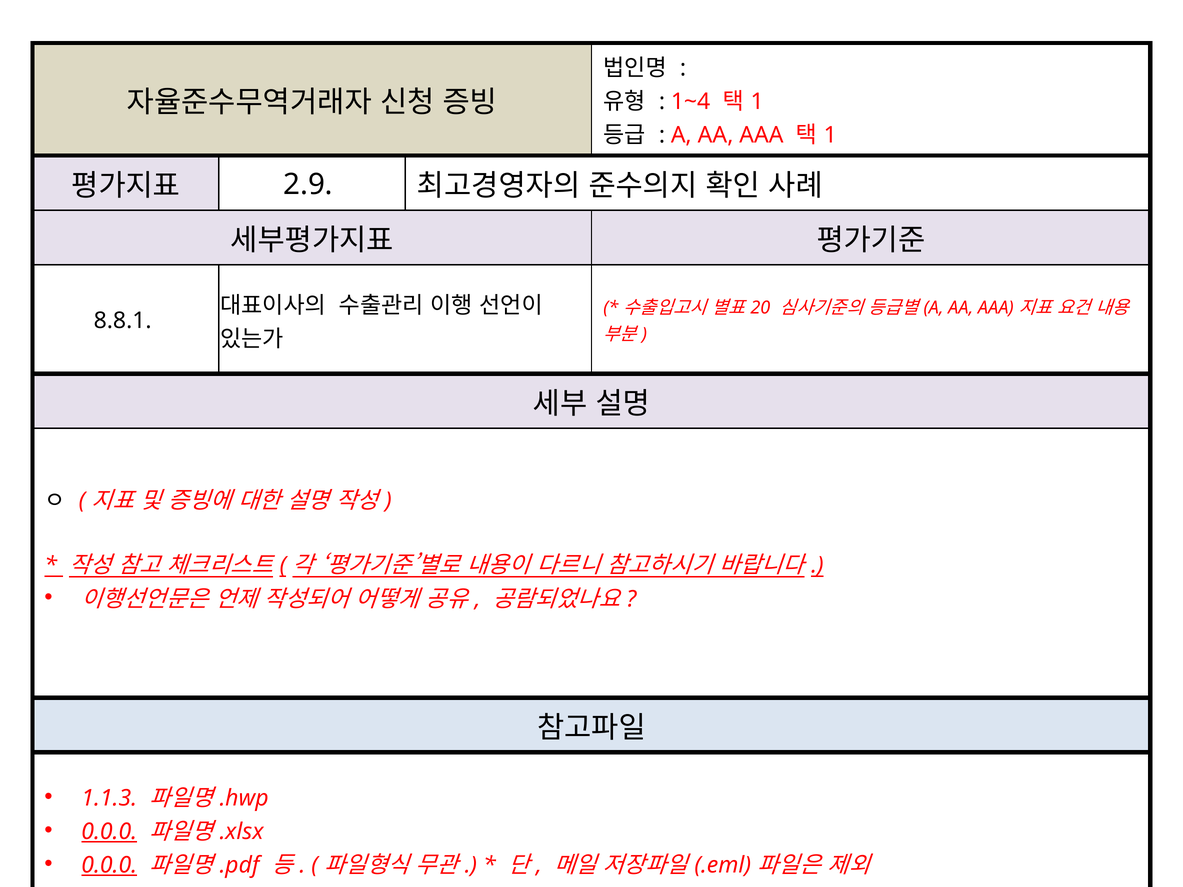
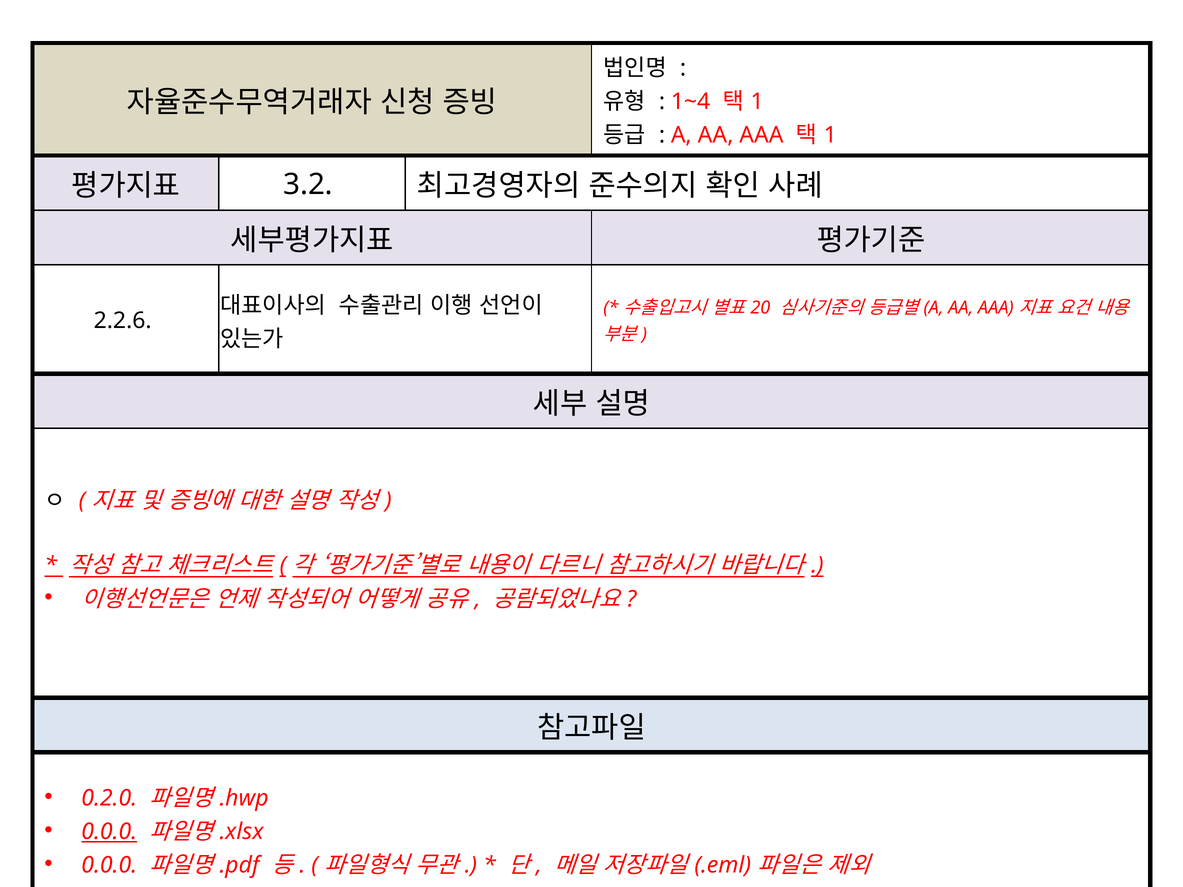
2.9: 2.9 -> 3.2
8.8.1: 8.8.1 -> 2.2.6
1.1.3: 1.1.3 -> 0.2.0
0.0.0 at (109, 866) underline: present -> none
